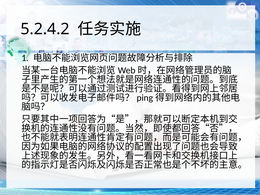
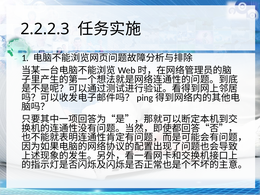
5.2.4.2: 5.2.4.2 -> 2.2.2.3
